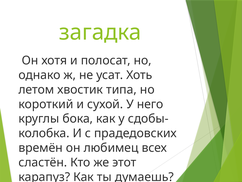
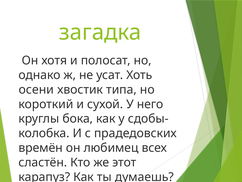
летом: летом -> осени
